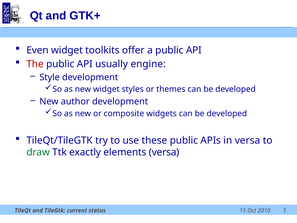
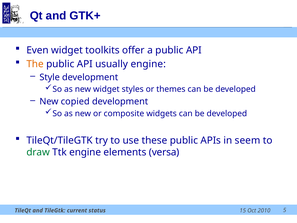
The colour: red -> orange
author: author -> copied
in versa: versa -> seem
Ttk exactly: exactly -> engine
